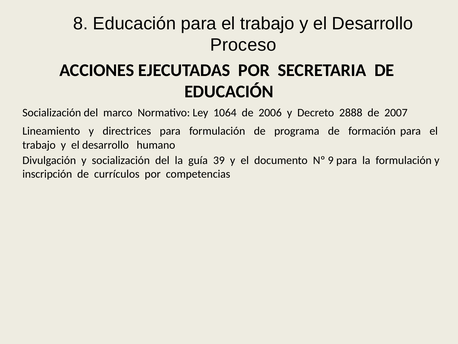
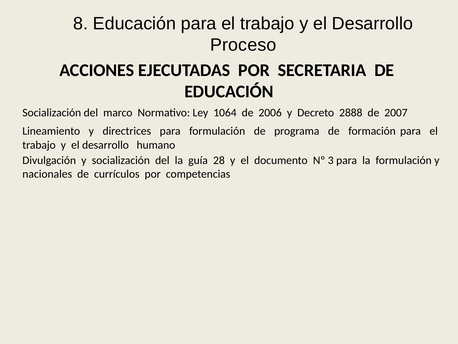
39: 39 -> 28
9: 9 -> 3
inscripción: inscripción -> nacionales
